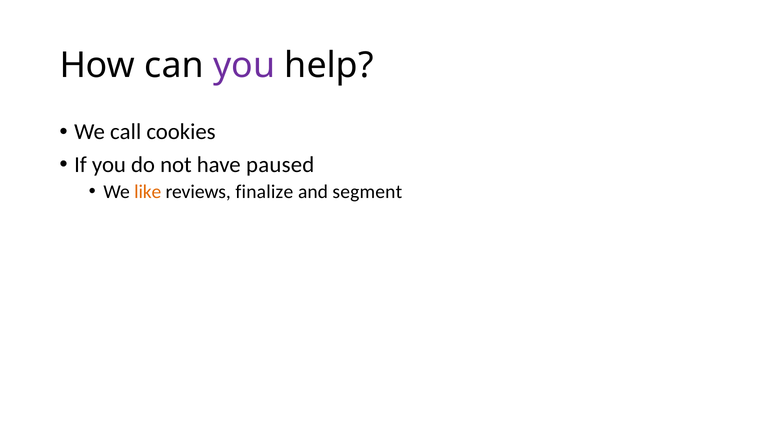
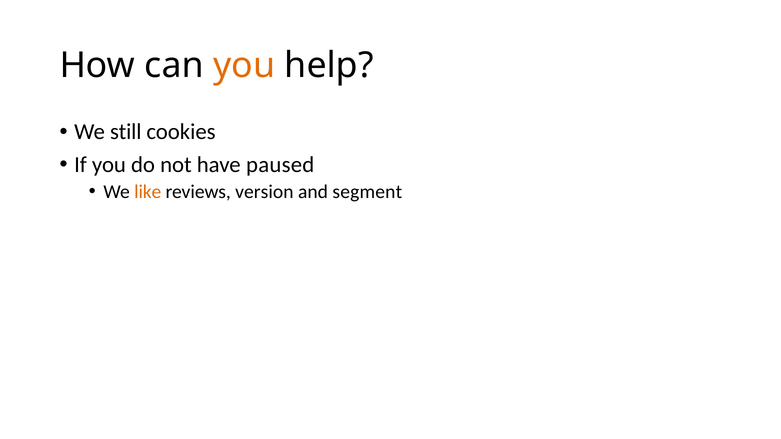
you at (244, 66) colour: purple -> orange
call: call -> still
finalize: finalize -> version
